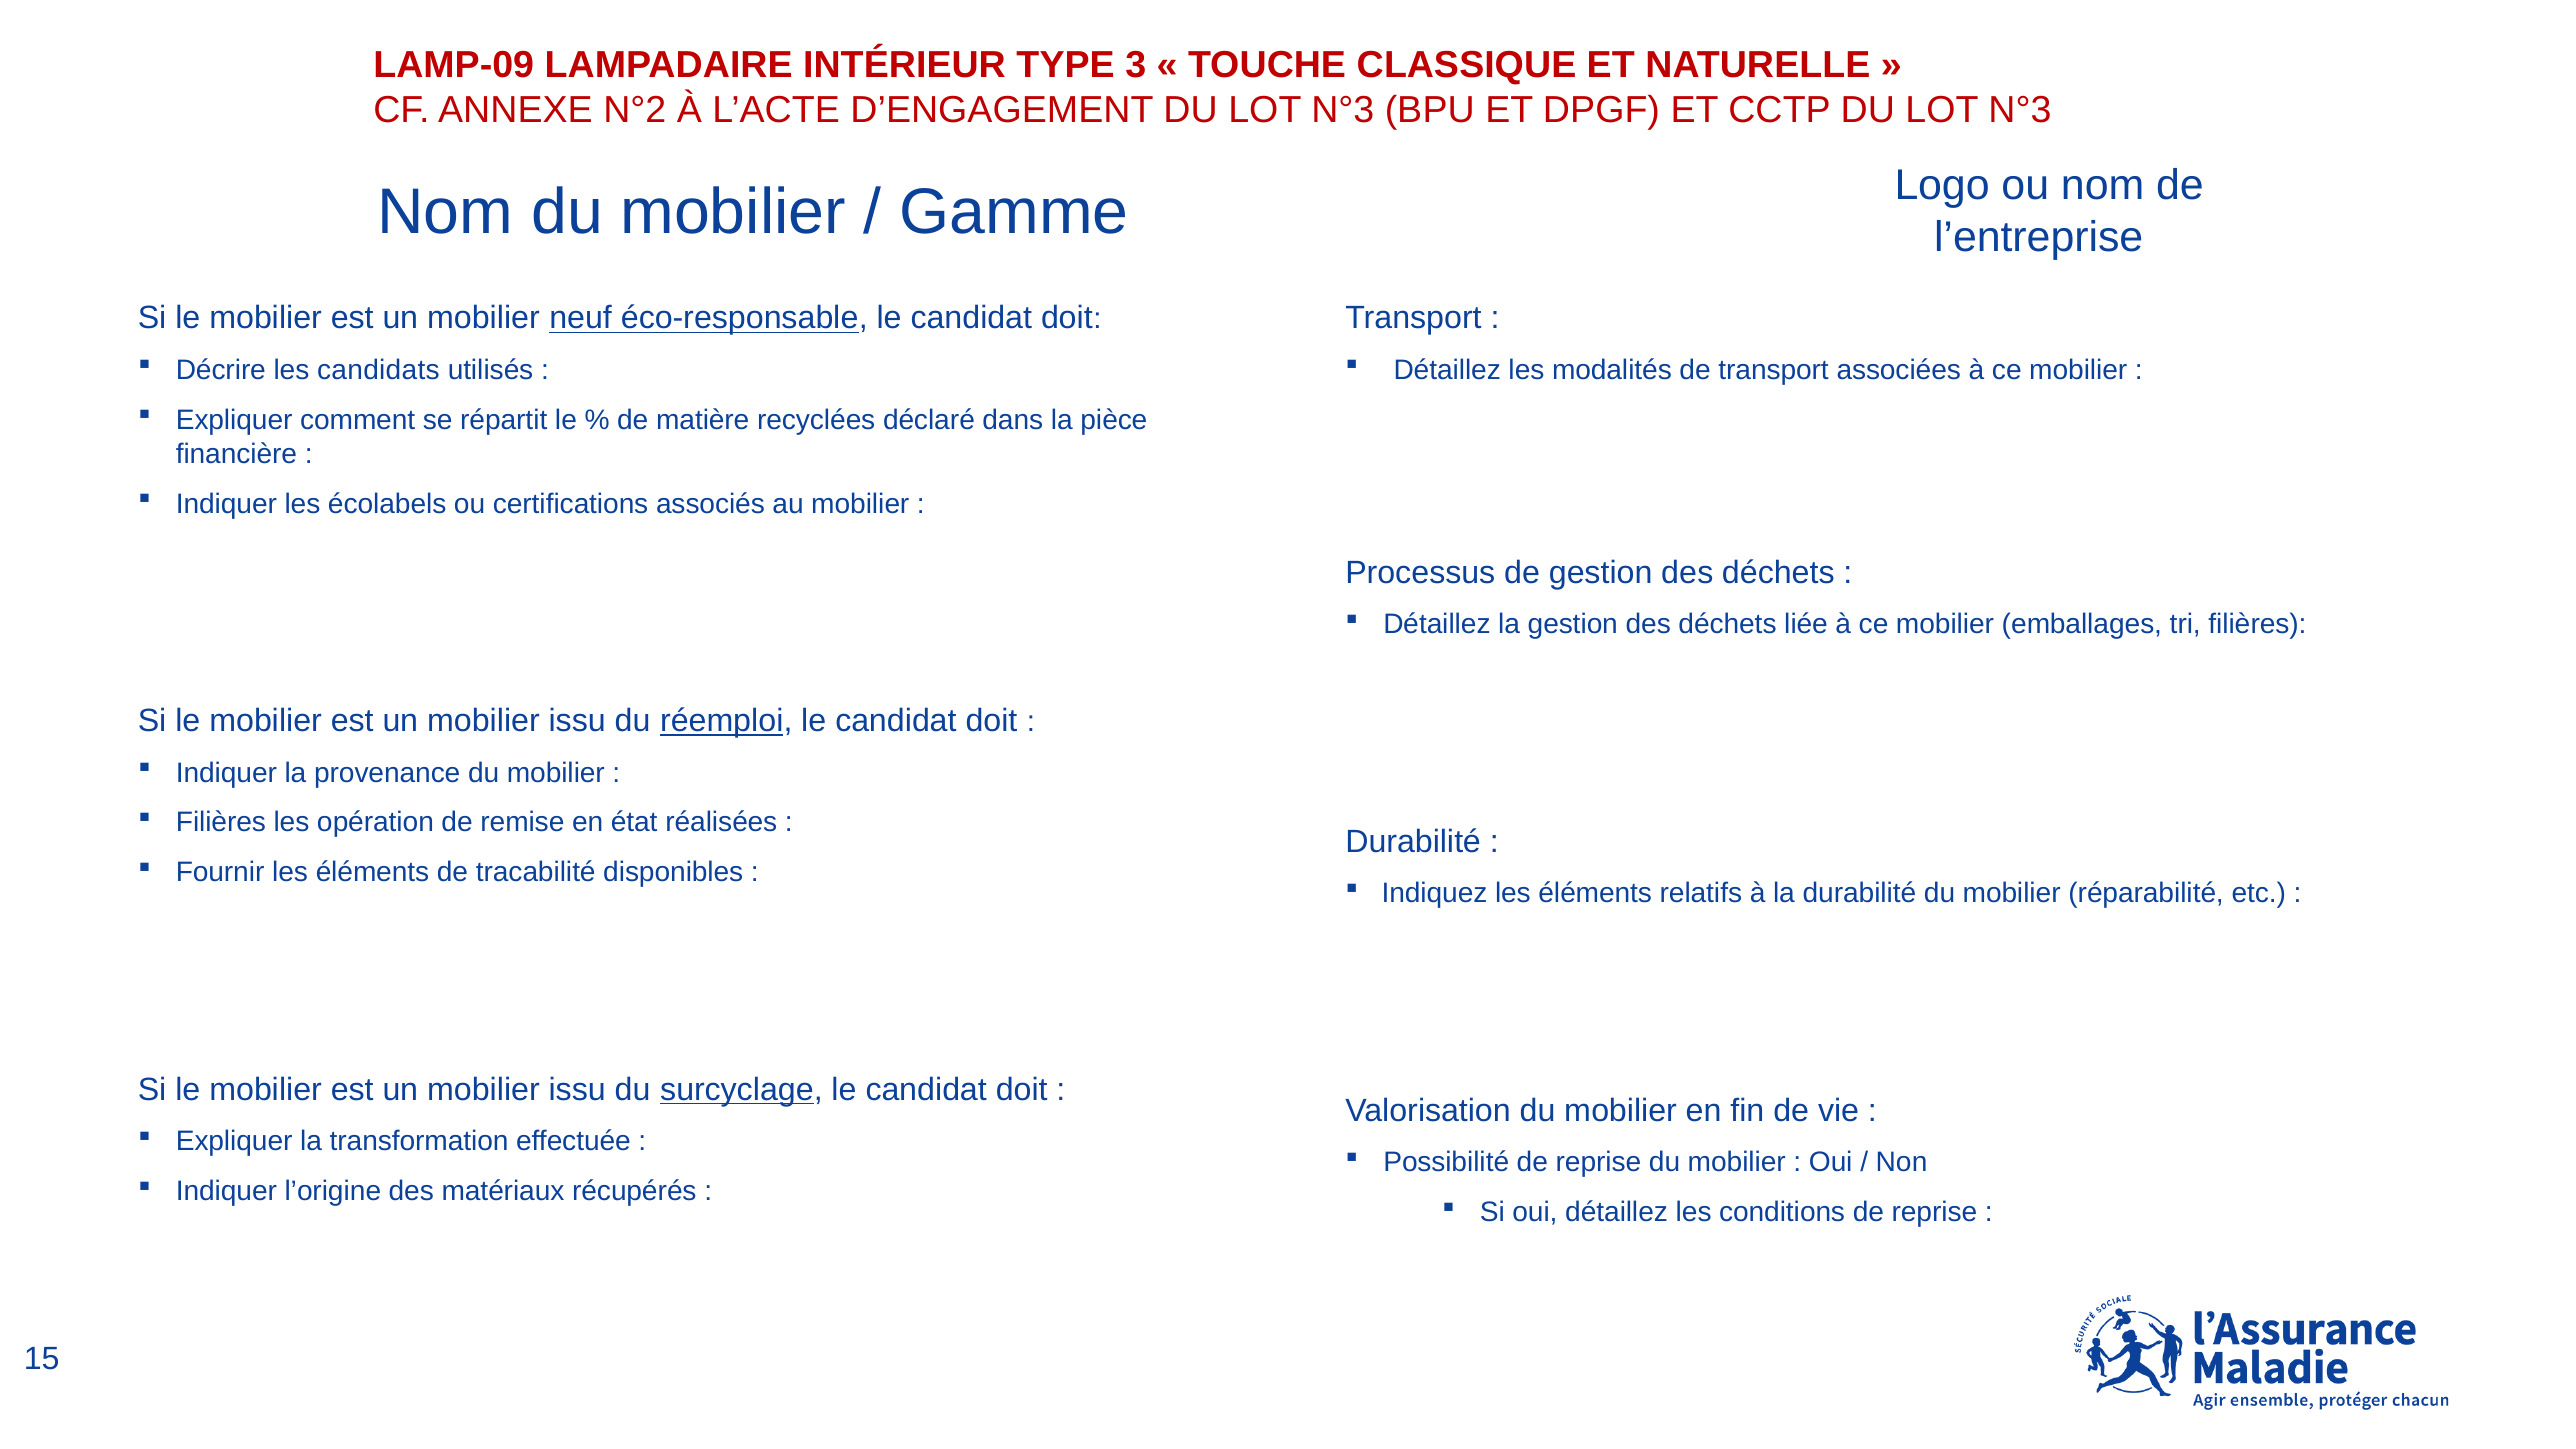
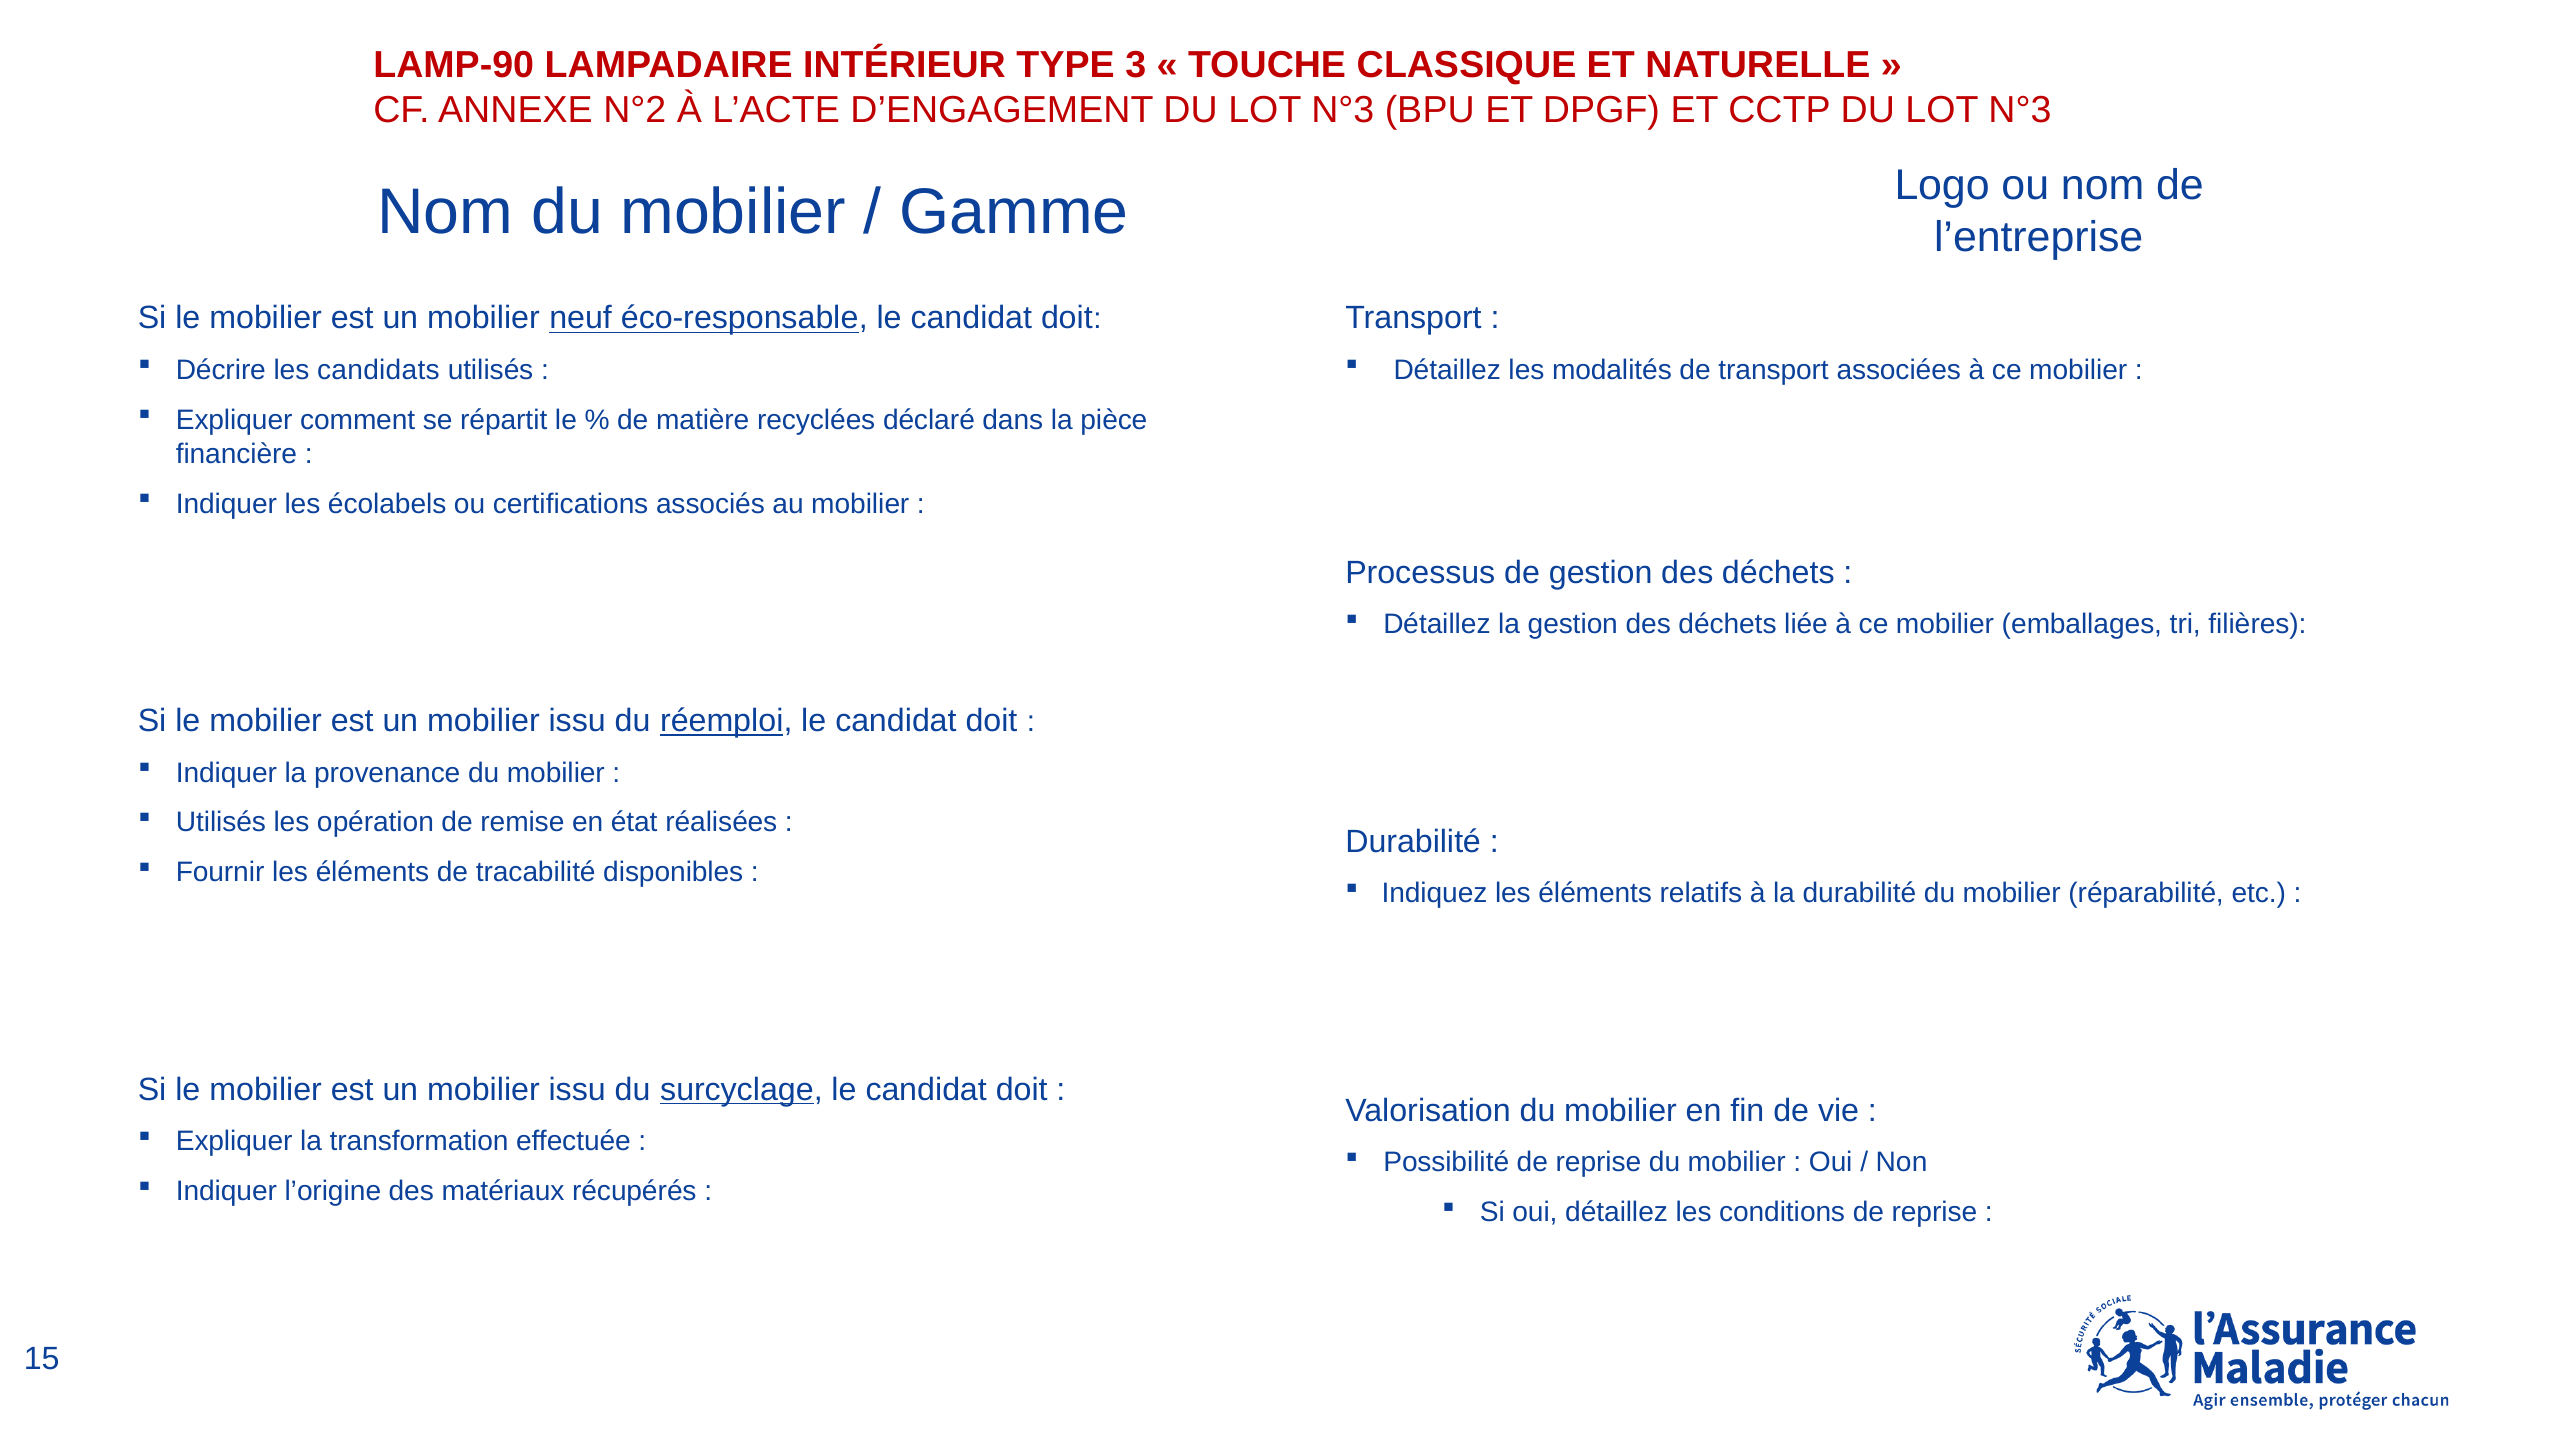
LAMP-09: LAMP-09 -> LAMP-90
Filières at (221, 823): Filières -> Utilisés
